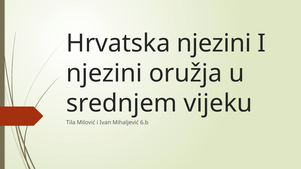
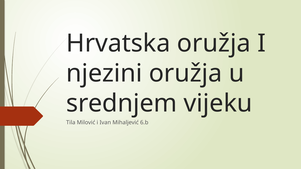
Hrvatska njezini: njezini -> oružja
